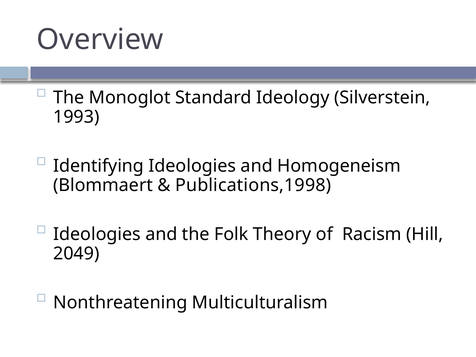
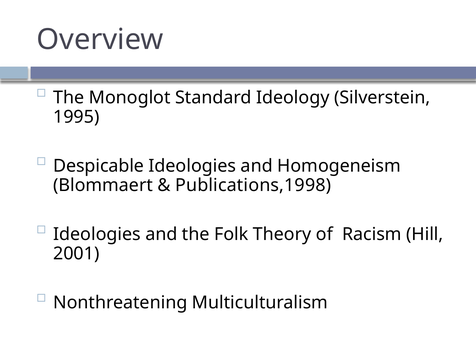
1993: 1993 -> 1995
Identifying: Identifying -> Despicable
2049: 2049 -> 2001
